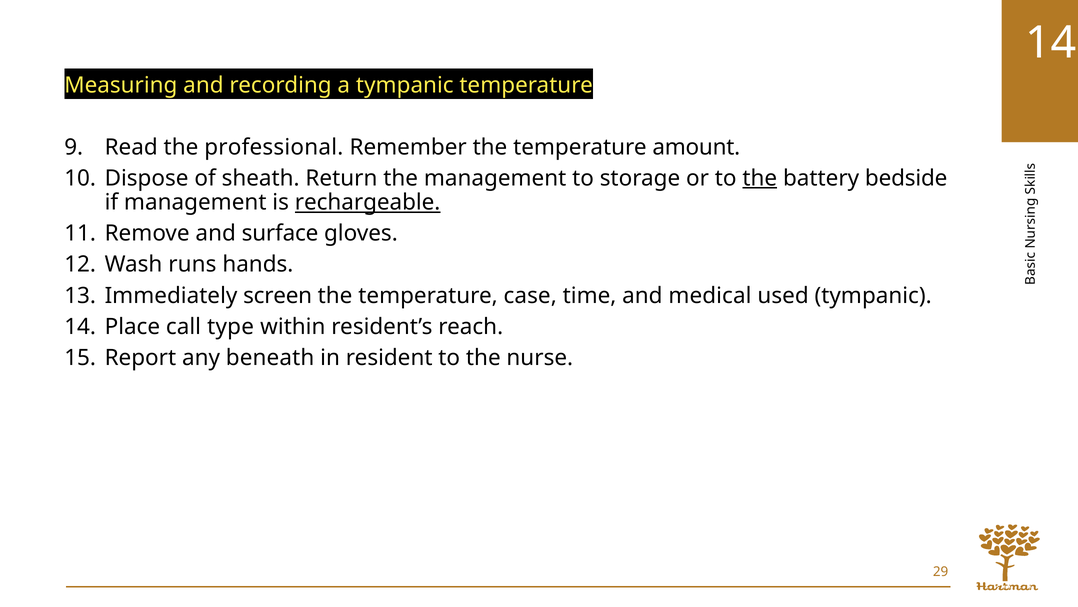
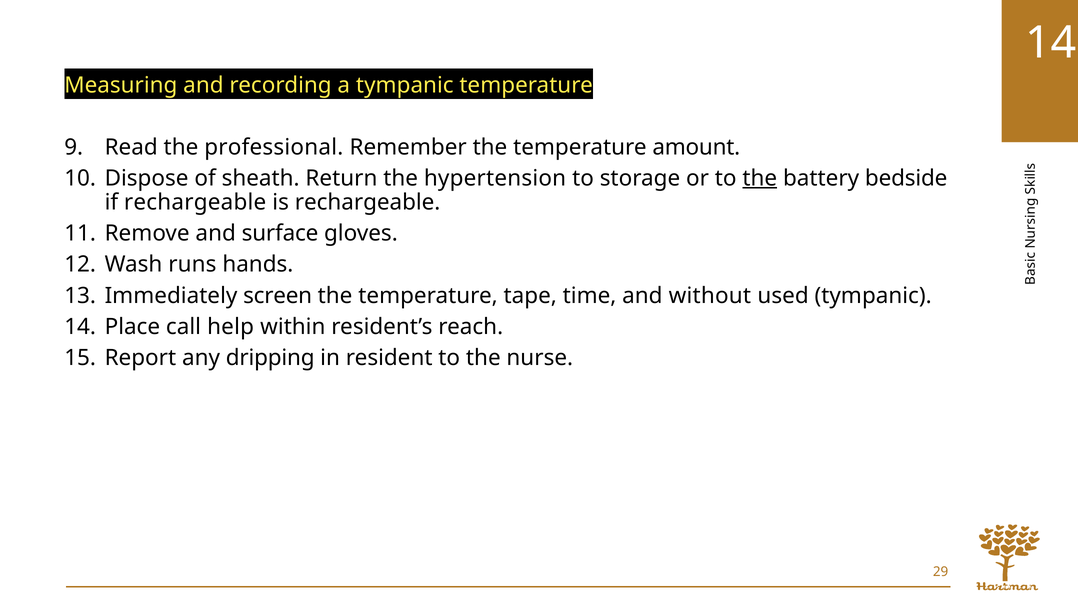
the management: management -> hypertension
if management: management -> rechargeable
rechargeable at (368, 202) underline: present -> none
case: case -> tape
medical: medical -> without
type: type -> help
beneath: beneath -> dripping
